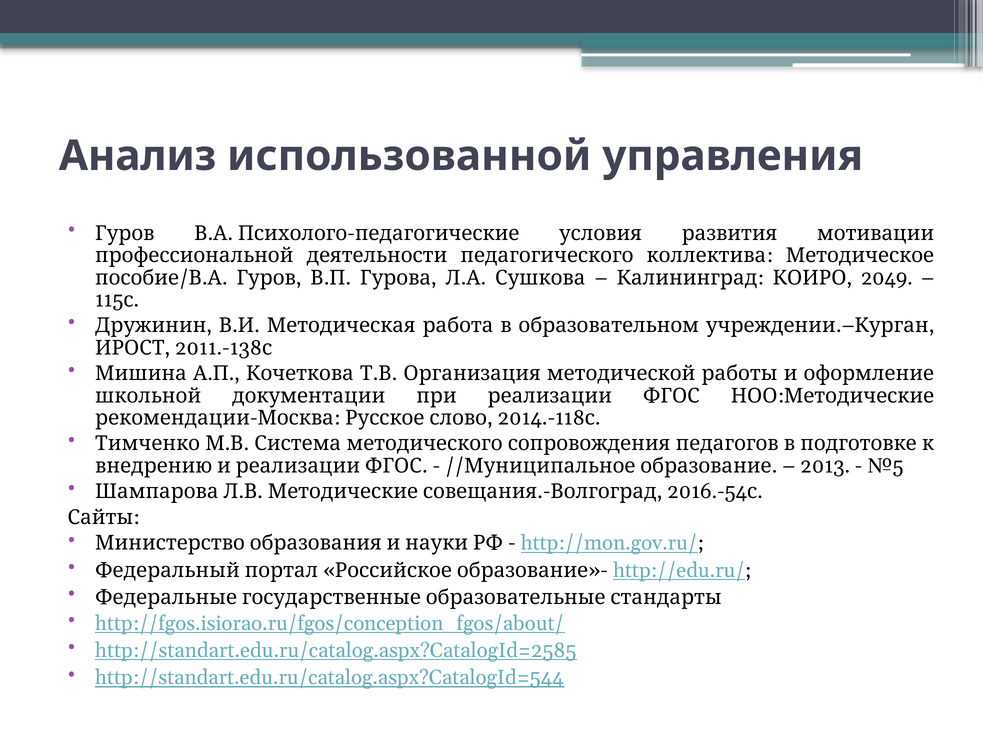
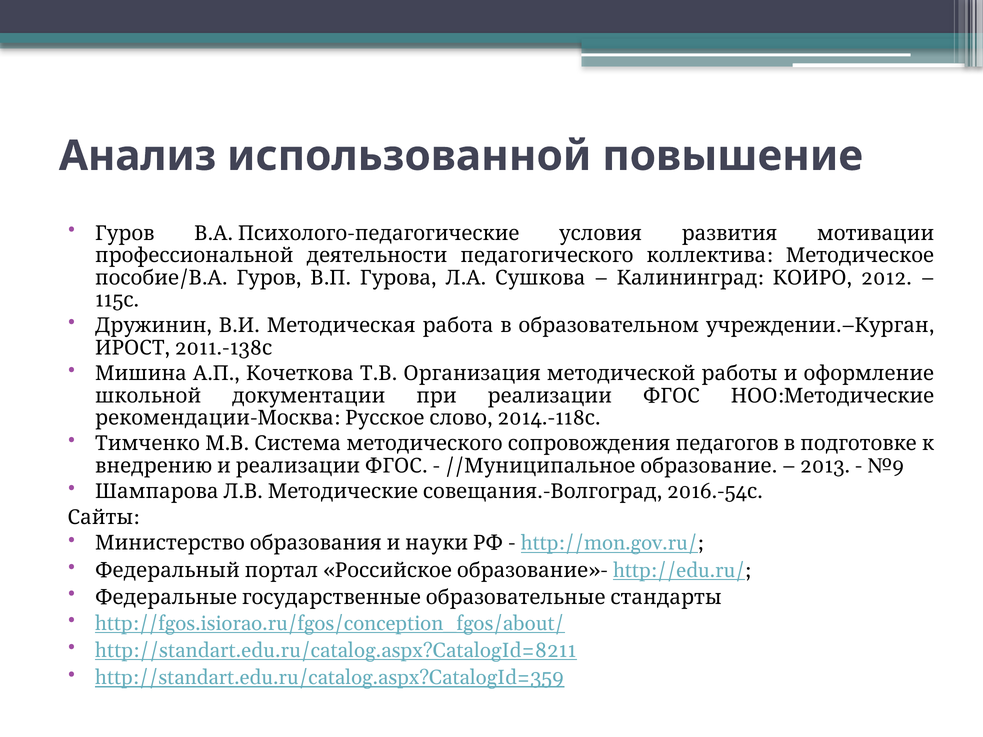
управления: управления -> повышение
2049: 2049 -> 2012
№5: №5 -> №9
http://standart.edu.ru/catalog.aspx?CatalogId=2585: http://standart.edu.ru/catalog.aspx?CatalogId=2585 -> http://standart.edu.ru/catalog.aspx?CatalogId=8211
http://standart.edu.ru/catalog.aspx?CatalogId=544: http://standart.edu.ru/catalog.aspx?CatalogId=544 -> http://standart.edu.ru/catalog.aspx?CatalogId=359
